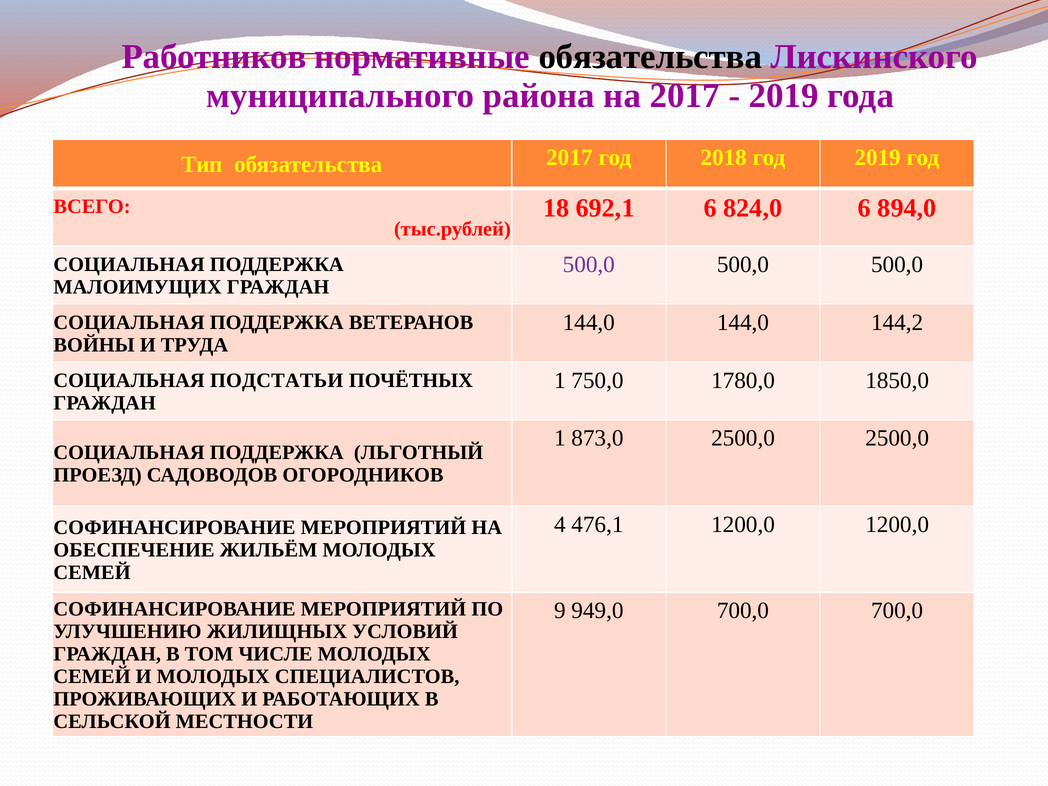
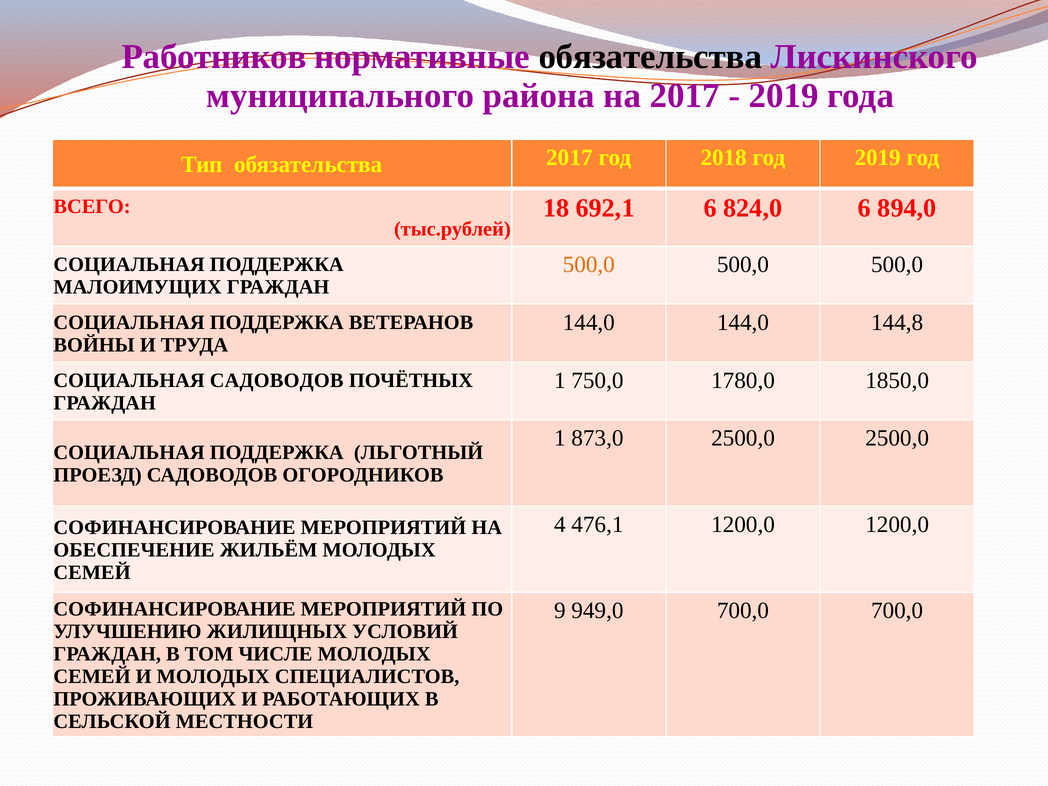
500,0 at (589, 265) colour: purple -> orange
144,2: 144,2 -> 144,8
СОЦИАЛЬНАЯ ПОДСТАТЬИ: ПОДСТАТЬИ -> САДОВОДОВ
